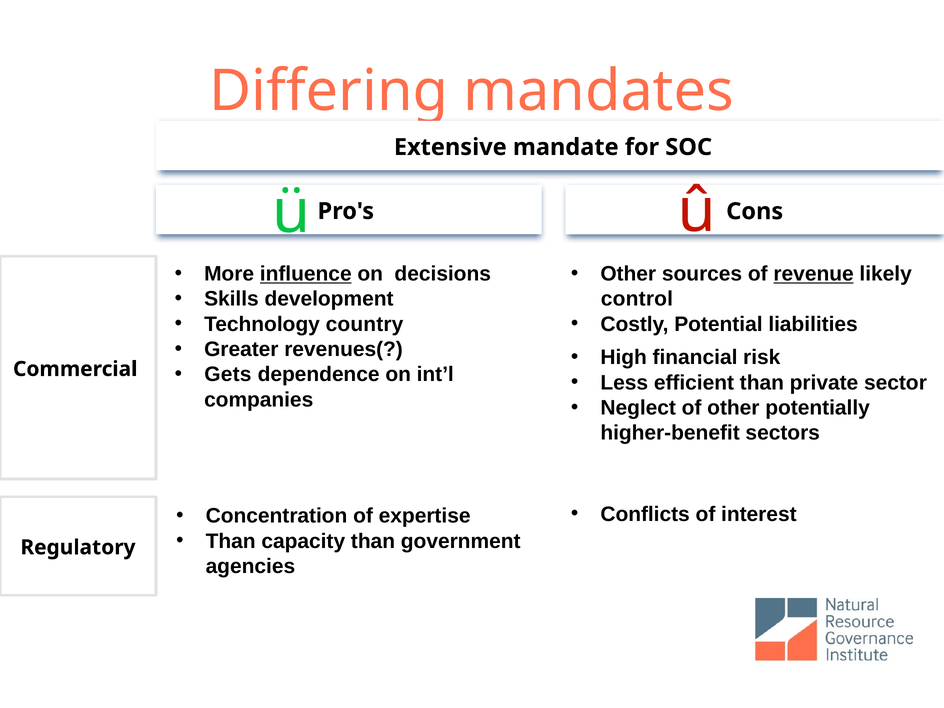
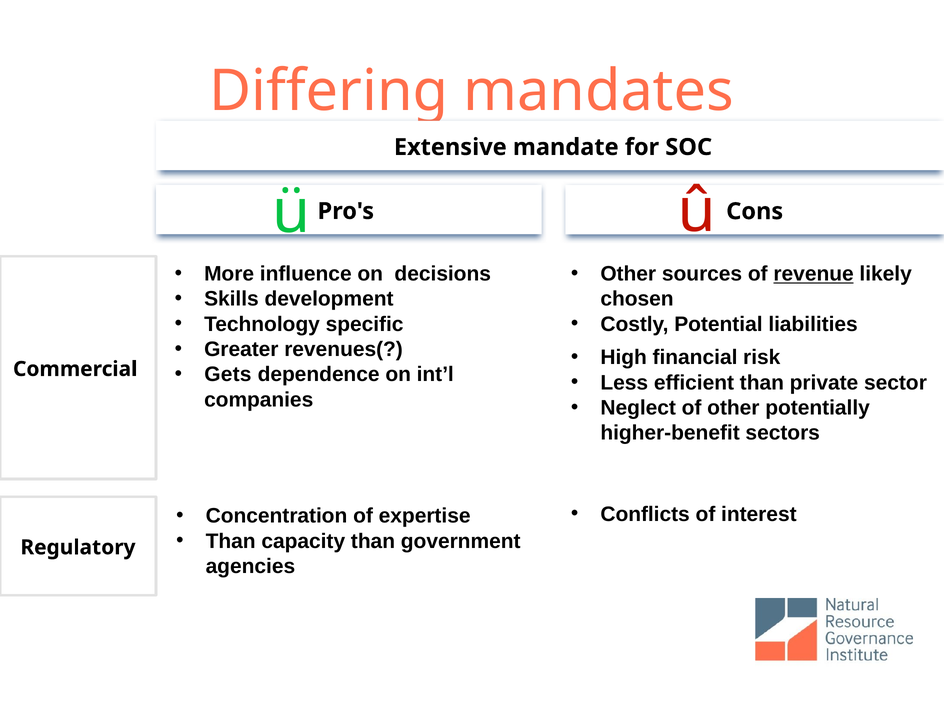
influence underline: present -> none
control: control -> chosen
country: country -> specific
